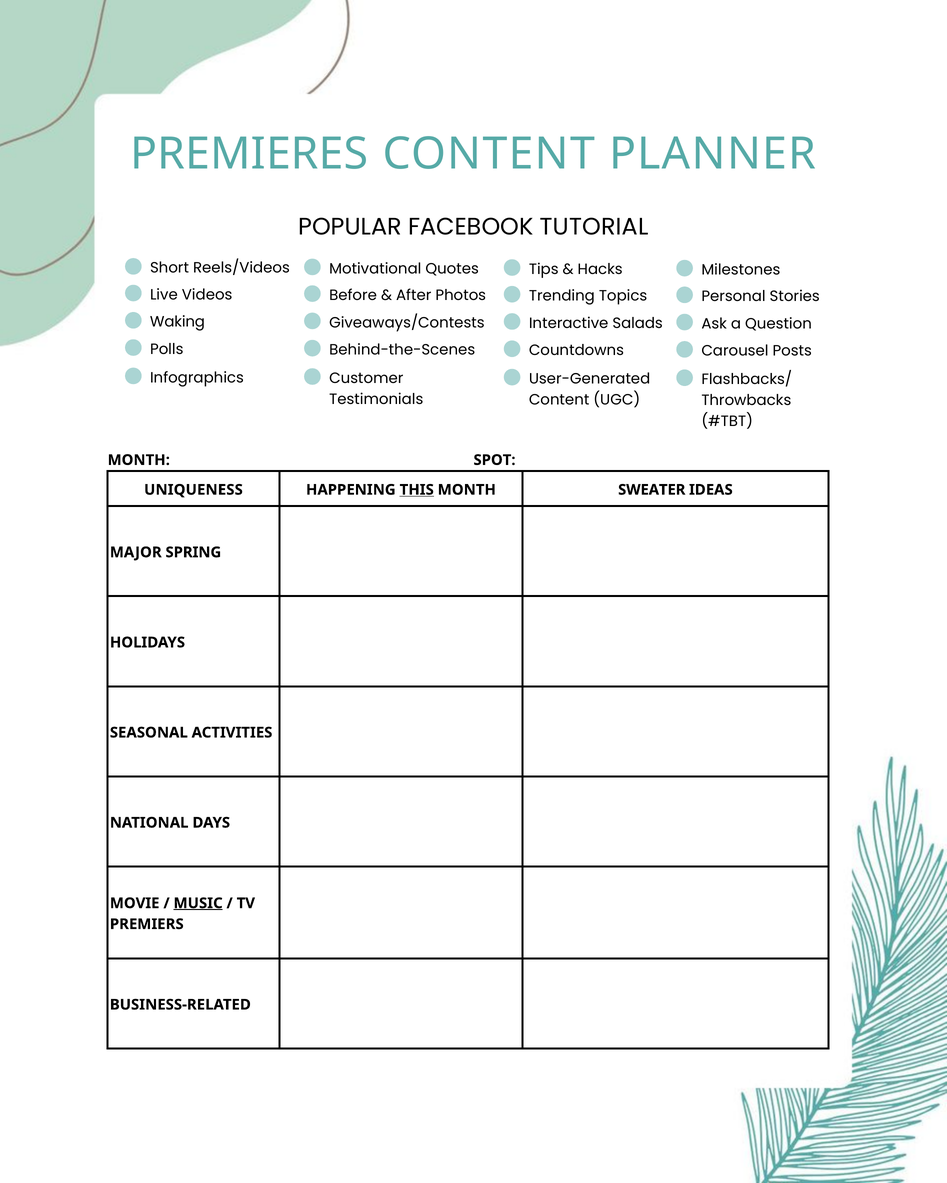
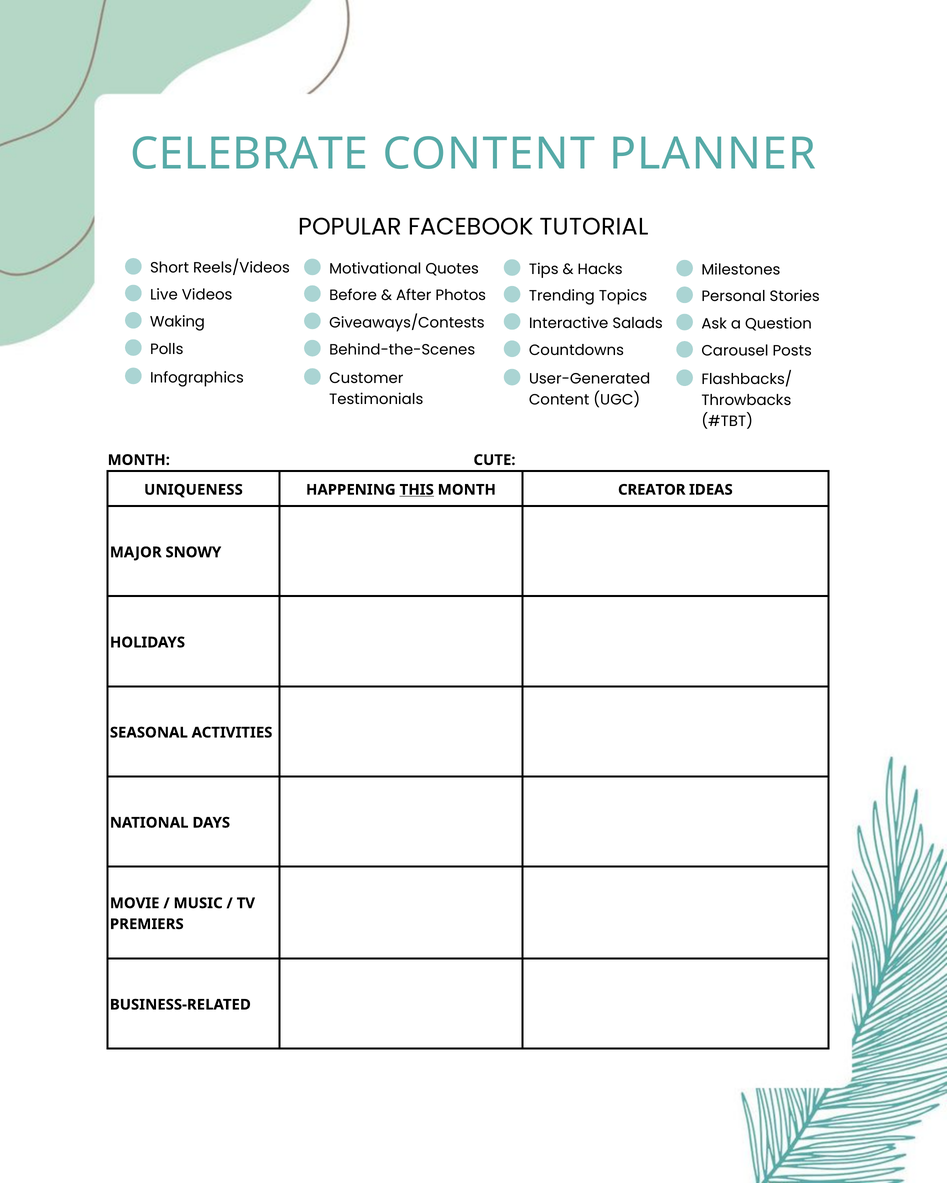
PREMIERES: PREMIERES -> CELEBRATE
SPOT: SPOT -> CUTE
SWEATER: SWEATER -> CREATOR
SPRING: SPRING -> SNOWY
MUSIC underline: present -> none
